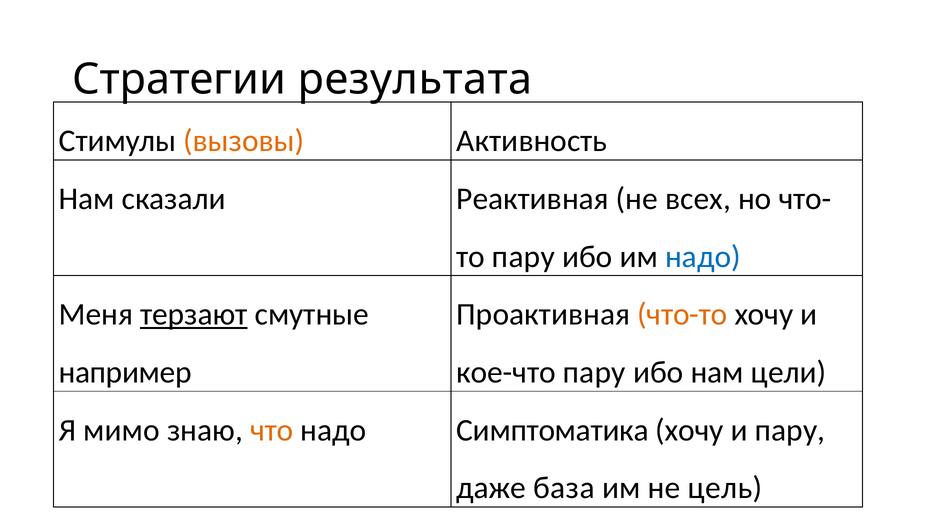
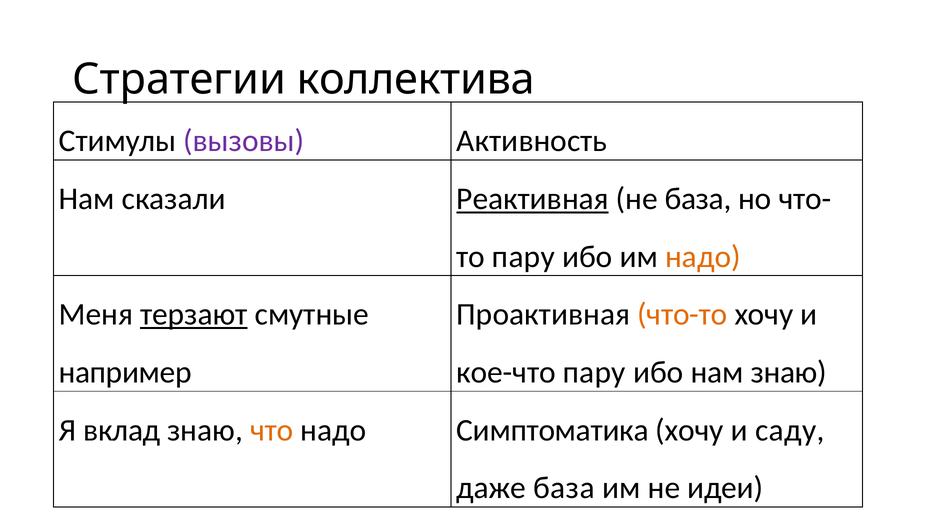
результата: результата -> коллектива
вызовы colour: orange -> purple
Реактивная underline: none -> present
не всех: всех -> база
надо at (703, 256) colour: blue -> orange
нам цели: цели -> знаю
мимо: мимо -> вклад
и пару: пару -> саду
цель: цель -> идеи
